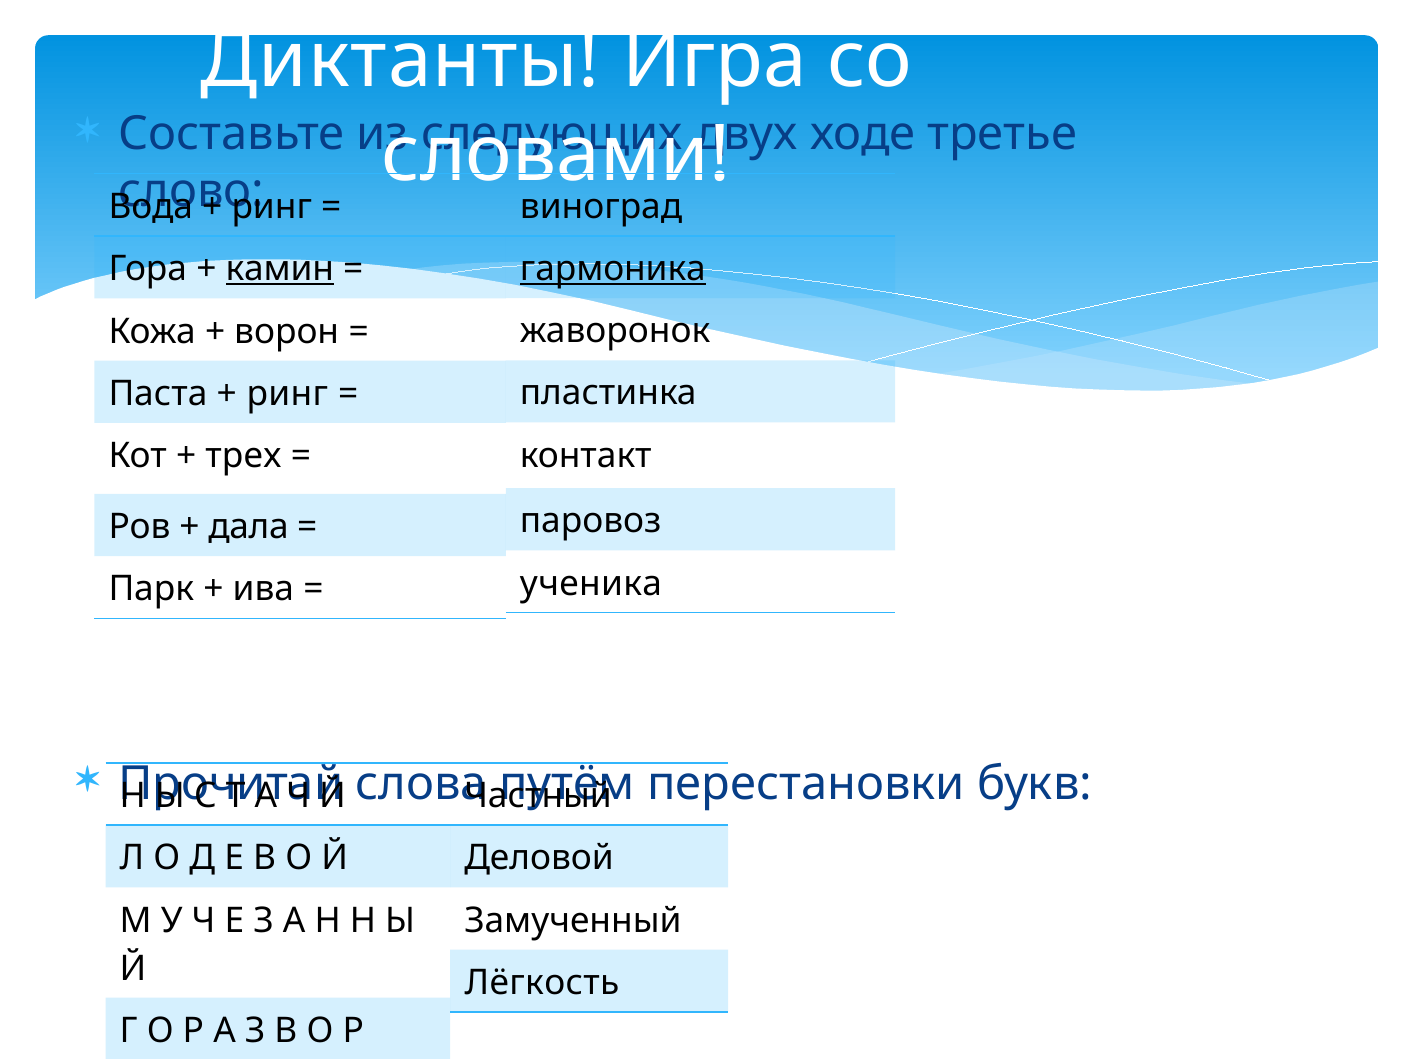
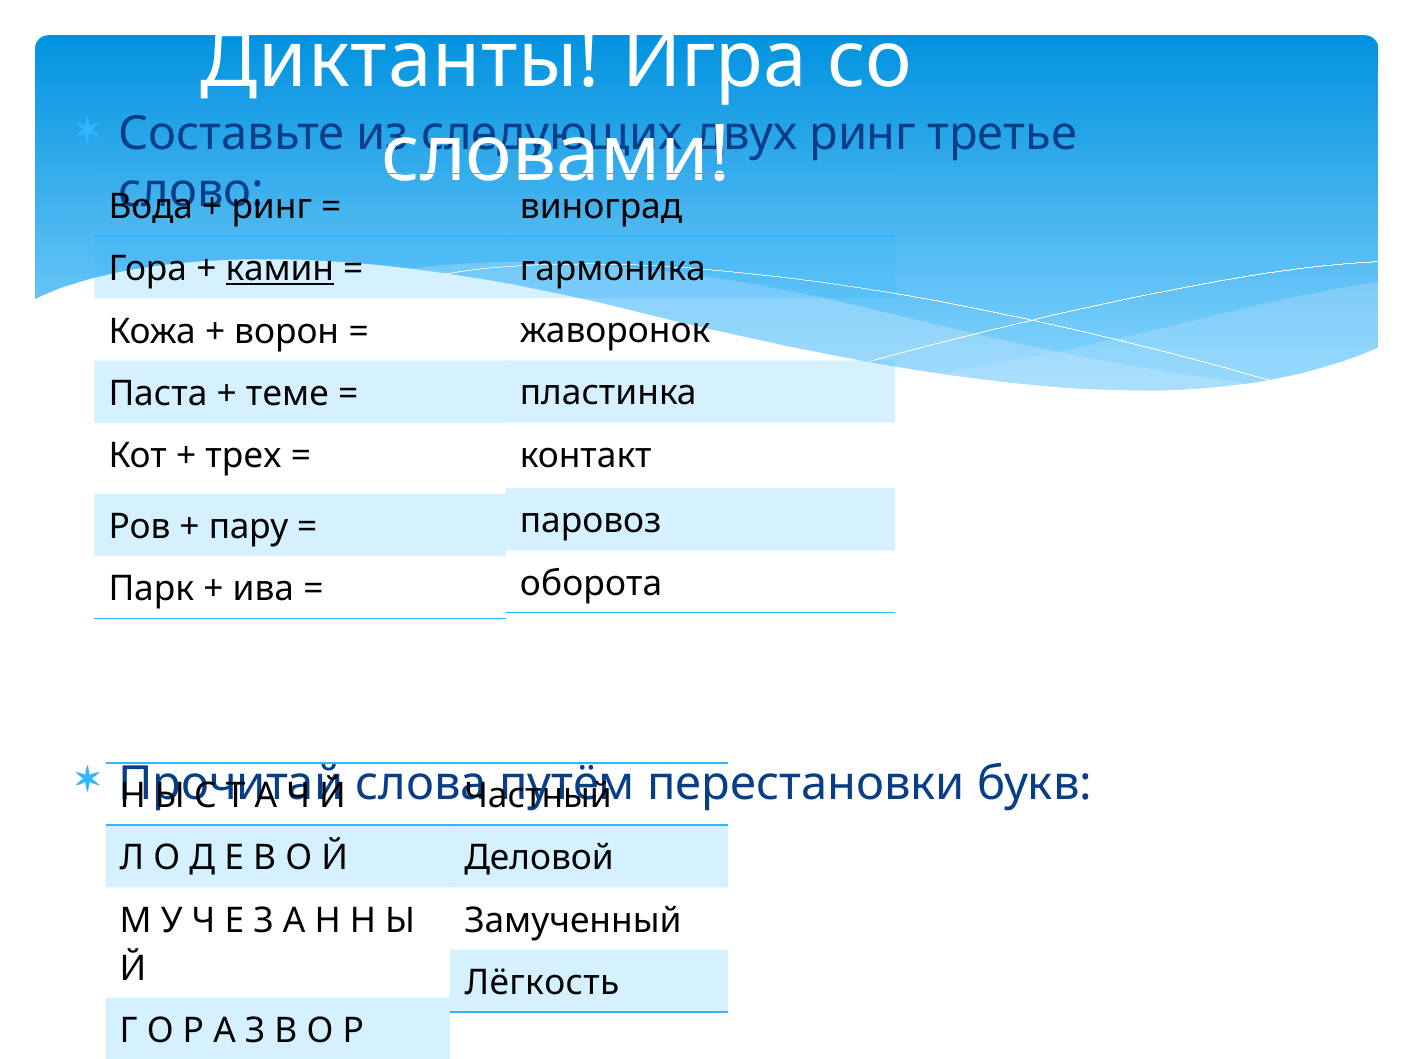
двух ходе: ходе -> ринг
гармоника underline: present -> none
ринг at (287, 394): ринг -> теме
дала: дала -> пару
ученика: ученика -> оборота
